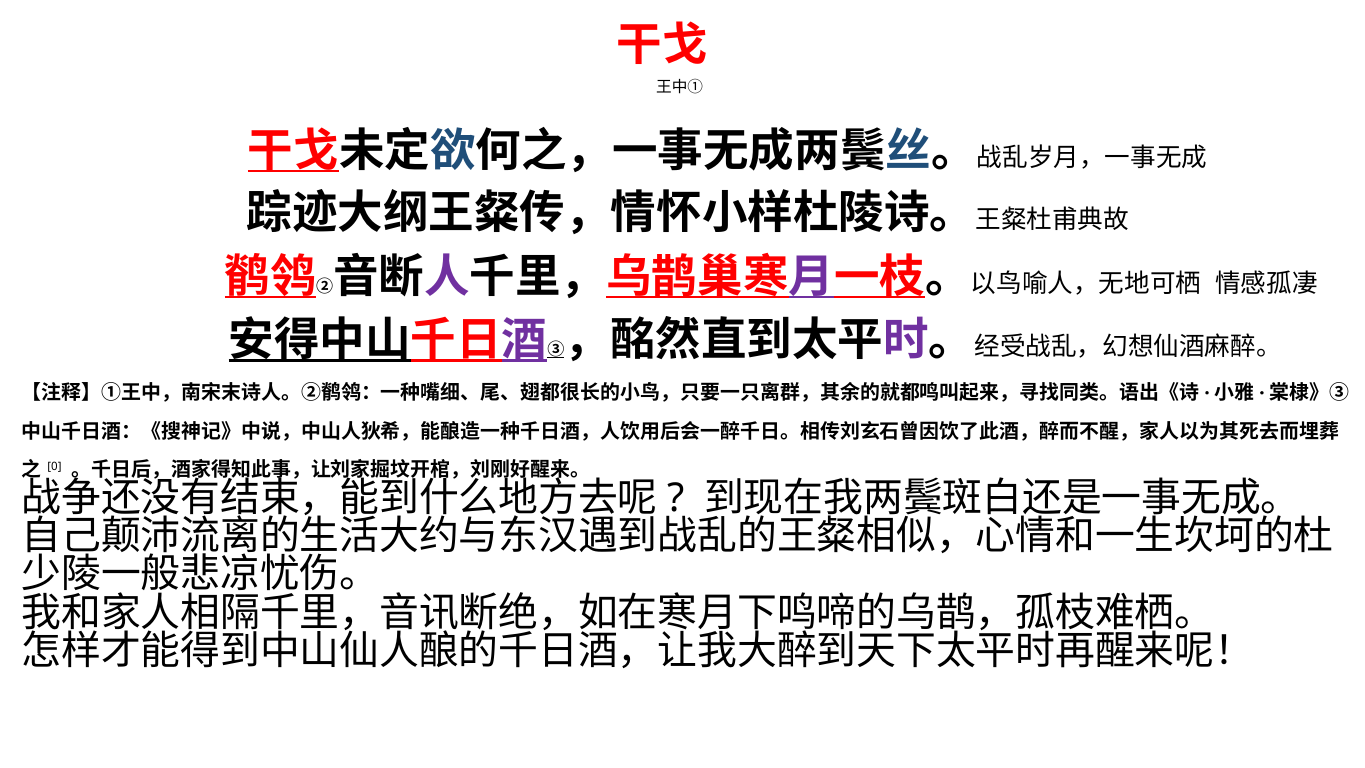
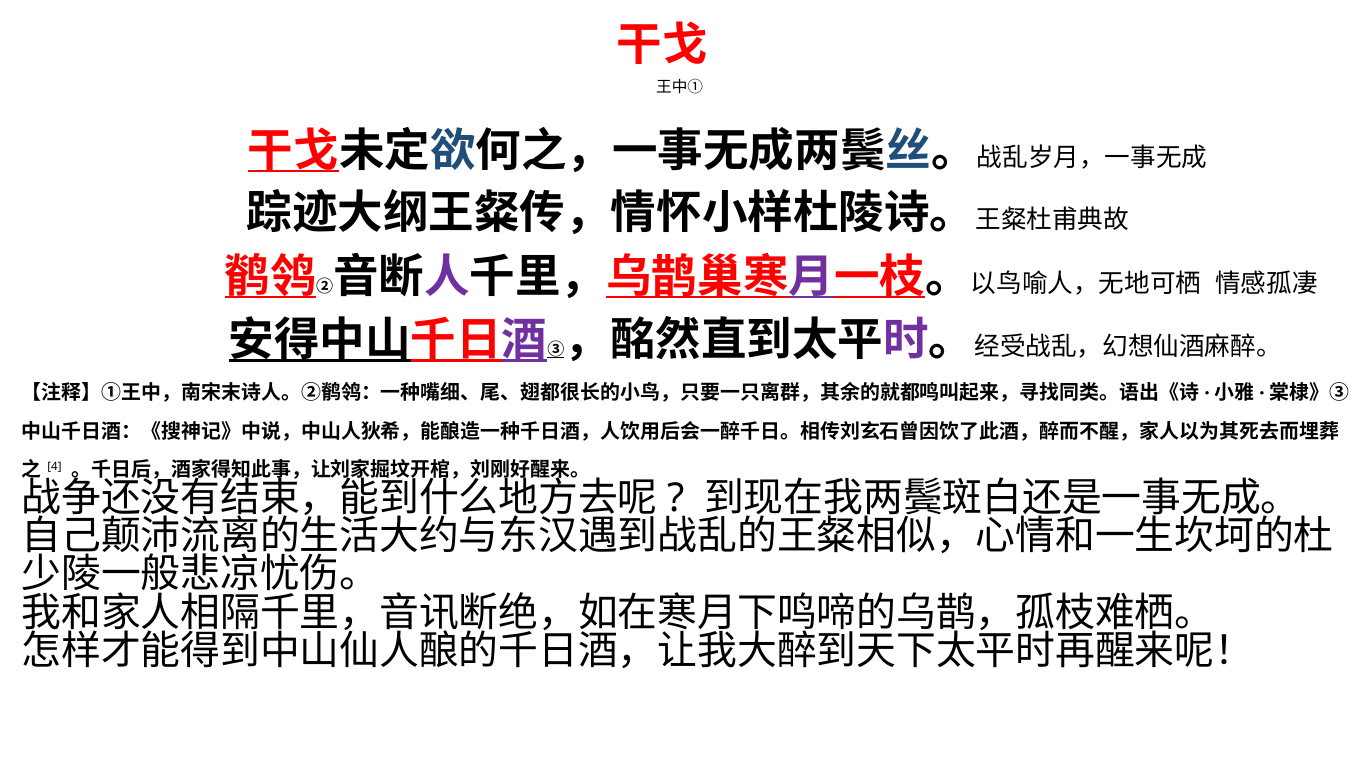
0: 0 -> 4
